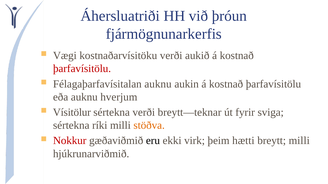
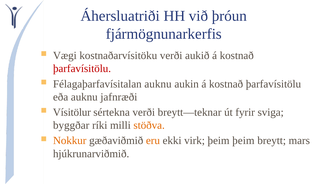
hverjum: hverjum -> jafnræði
sértekna at (71, 126): sértekna -> byggðar
Nokkur colour: red -> orange
eru colour: black -> orange
þeim hætti: hætti -> þeim
breytt milli: milli -> mars
